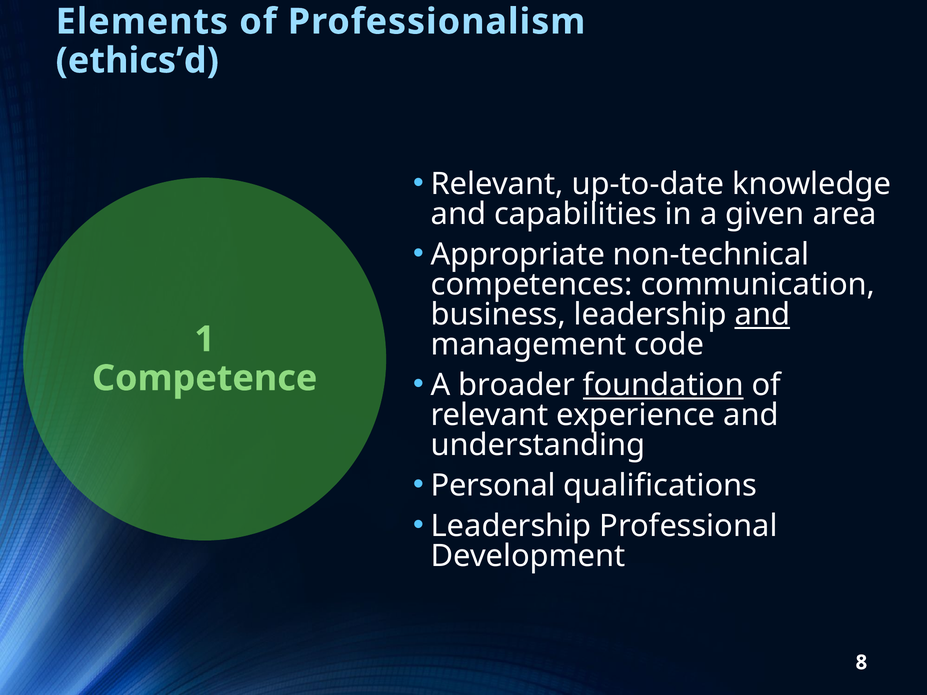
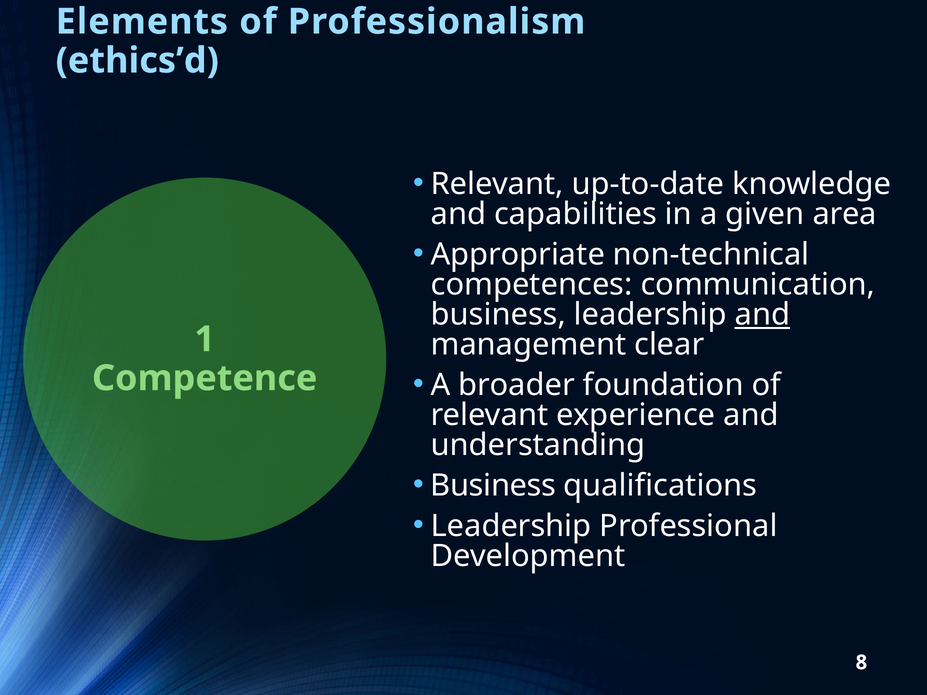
code: code -> clear
foundation underline: present -> none
Personal at (493, 486): Personal -> Business
